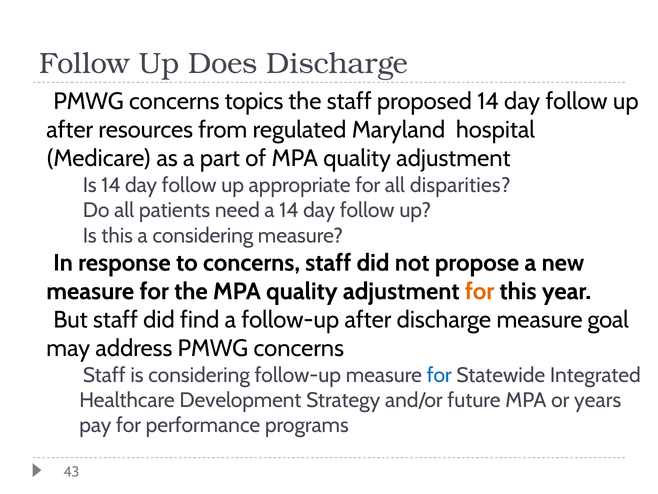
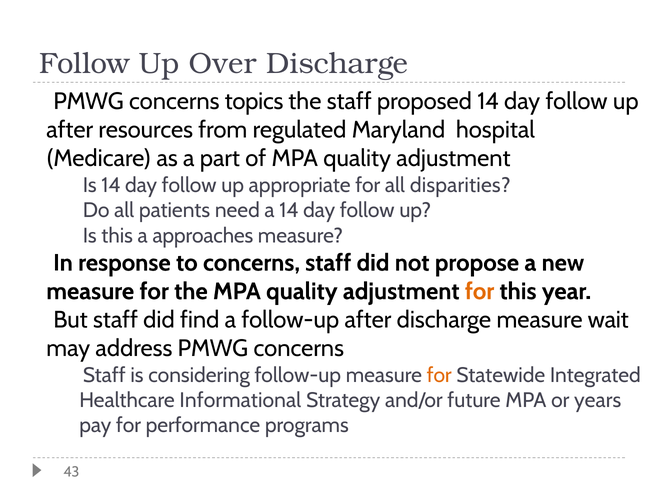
Does: Does -> Over
a considering: considering -> approaches
goal: goal -> wait
for at (439, 375) colour: blue -> orange
Development: Development -> Informational
